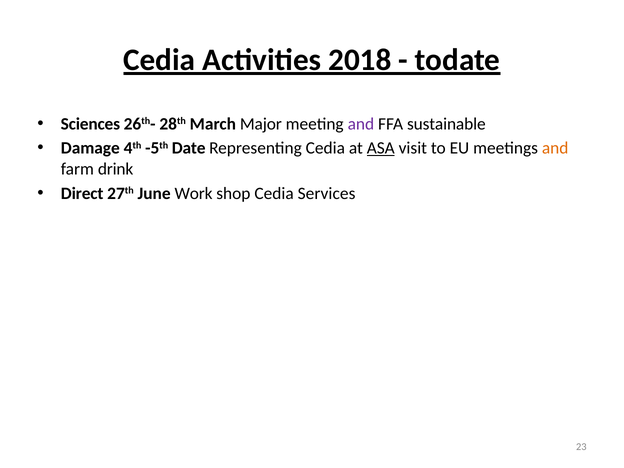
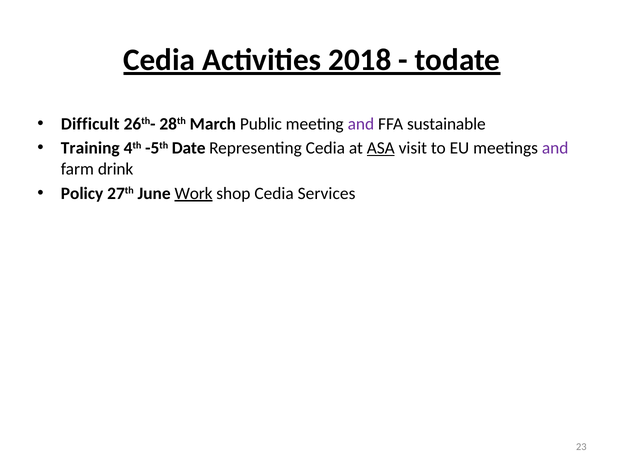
Sciences: Sciences -> Difficult
Major: Major -> Public
Damage: Damage -> Training
and at (555, 148) colour: orange -> purple
Direct: Direct -> Policy
Work underline: none -> present
